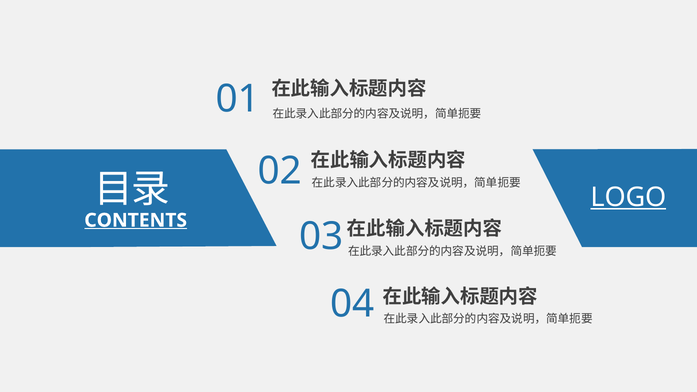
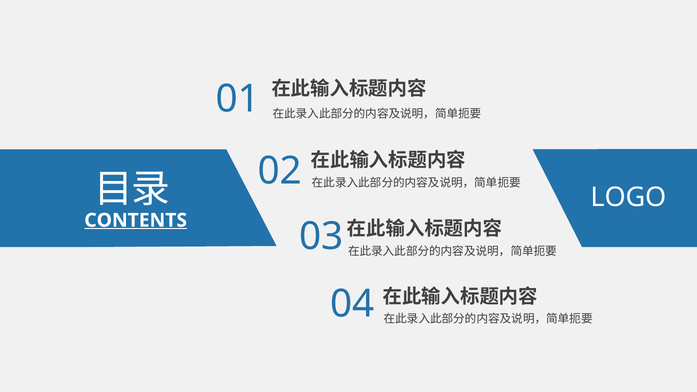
LOGO underline: present -> none
